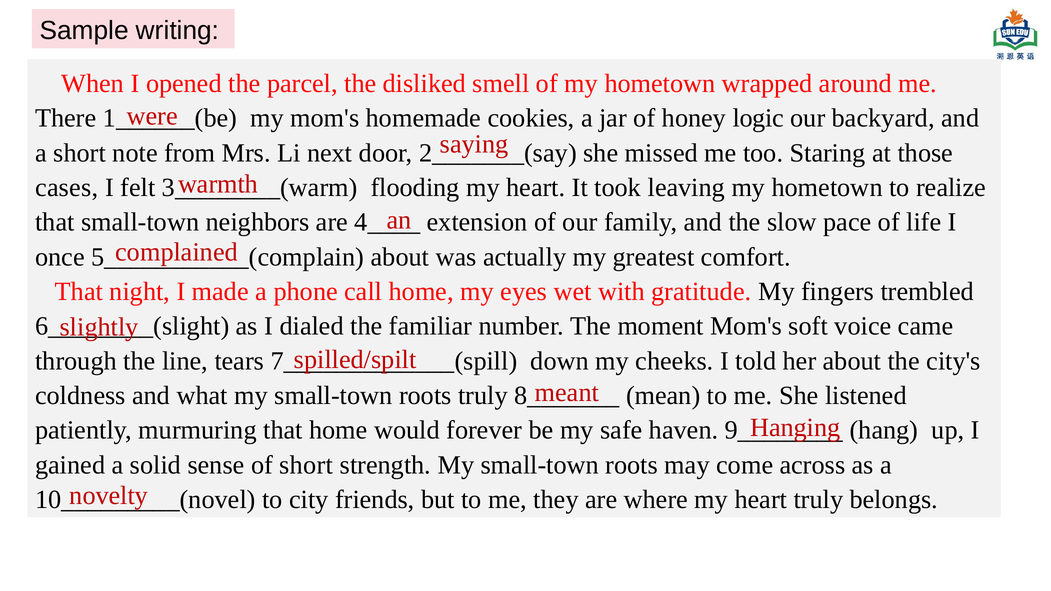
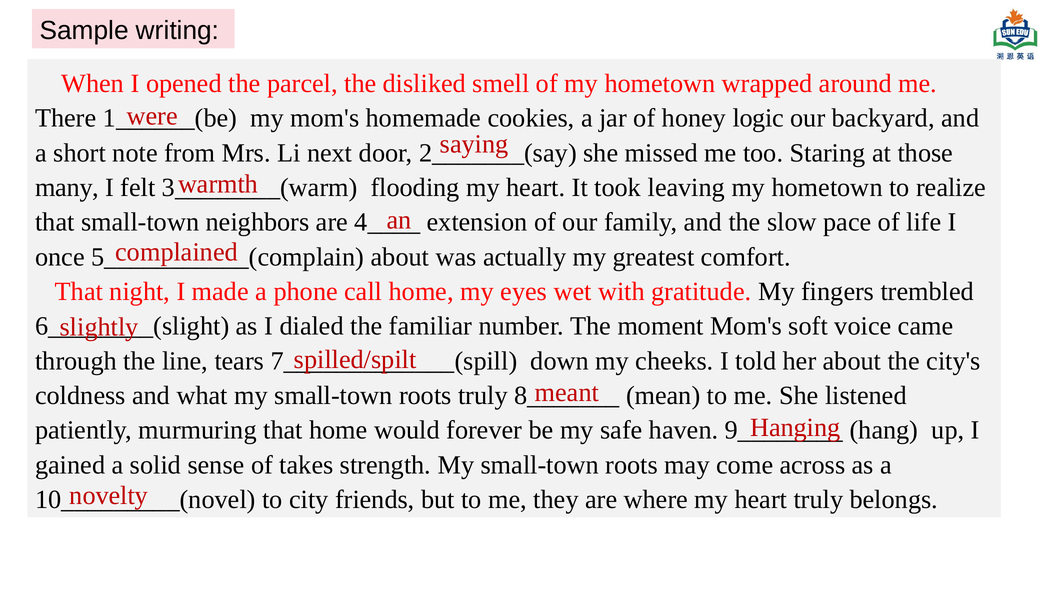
cases: cases -> many
of short: short -> takes
